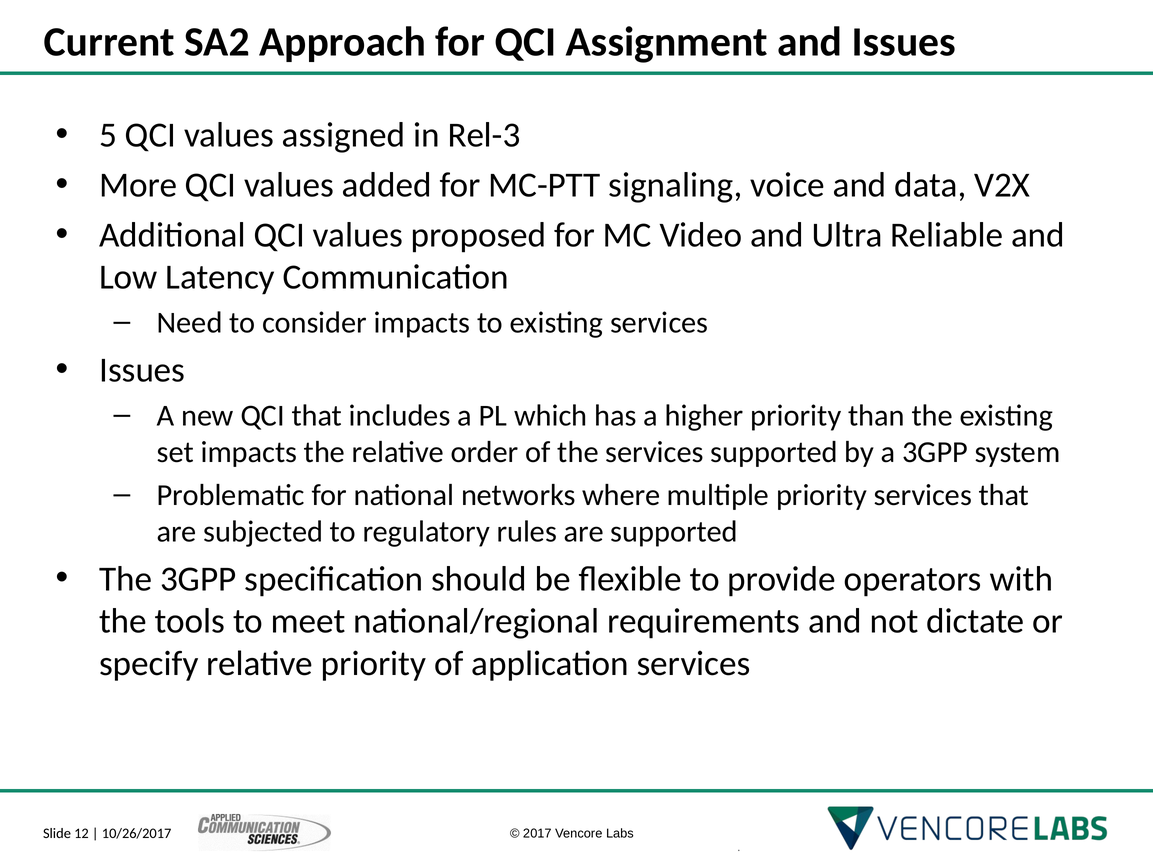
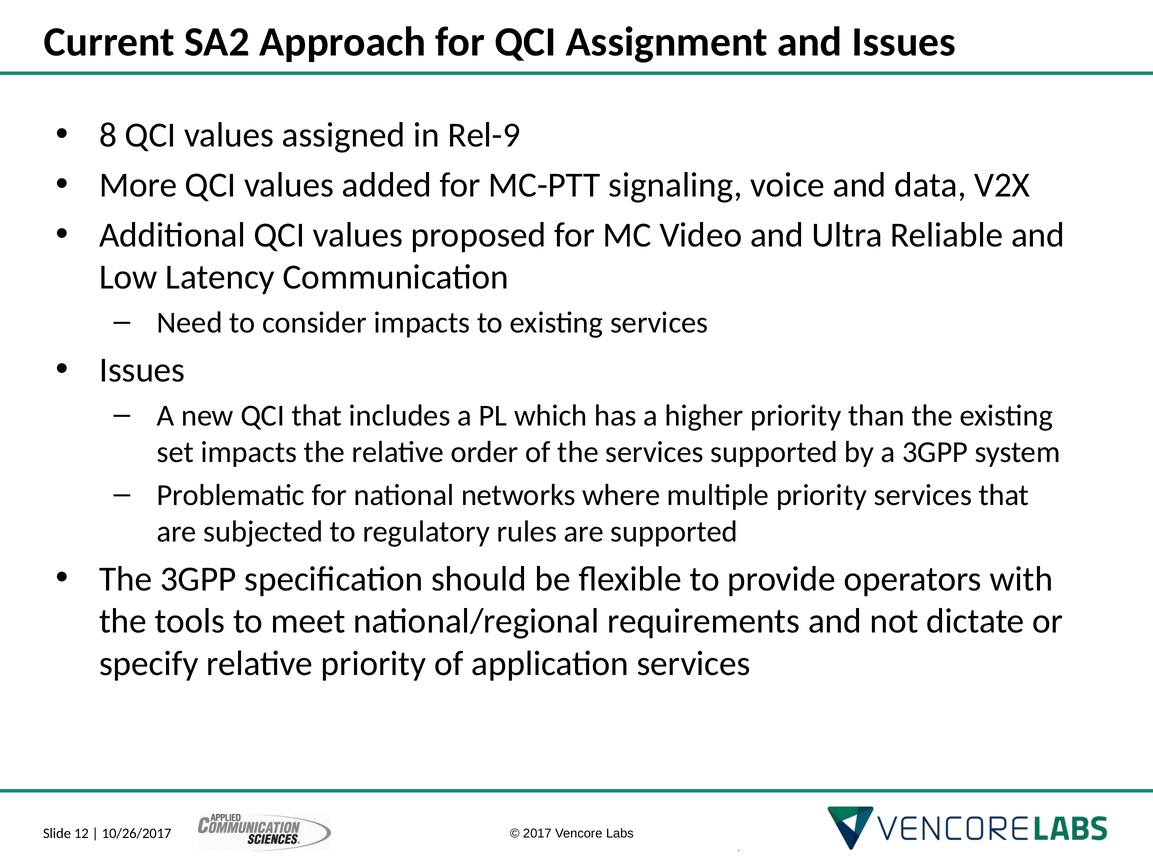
5: 5 -> 8
Rel-3: Rel-3 -> Rel-9
